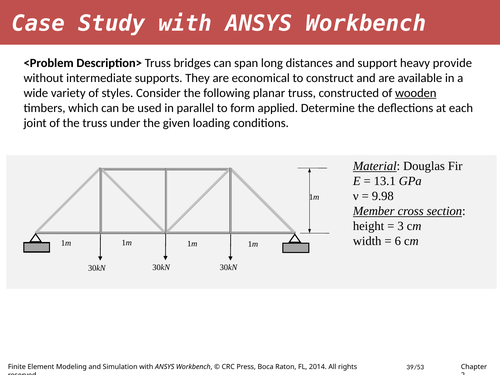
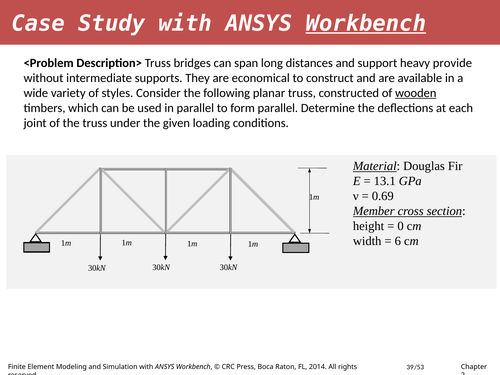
Workbench at (366, 23) underline: none -> present
form applied: applied -> parallel
9.98: 9.98 -> 0.69
3: 3 -> 0
